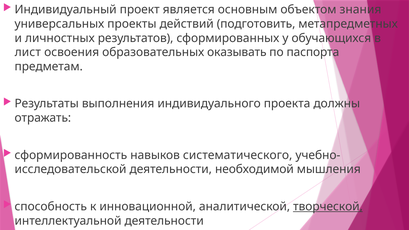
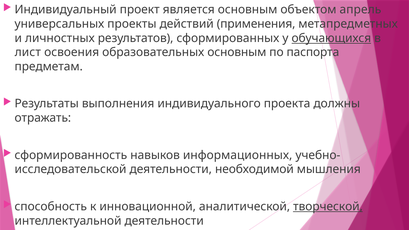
знания: знания -> апрель
подготовить: подготовить -> применения
обучающихся underline: none -> present
образовательных оказывать: оказывать -> основным
систематического: систематического -> информационных
